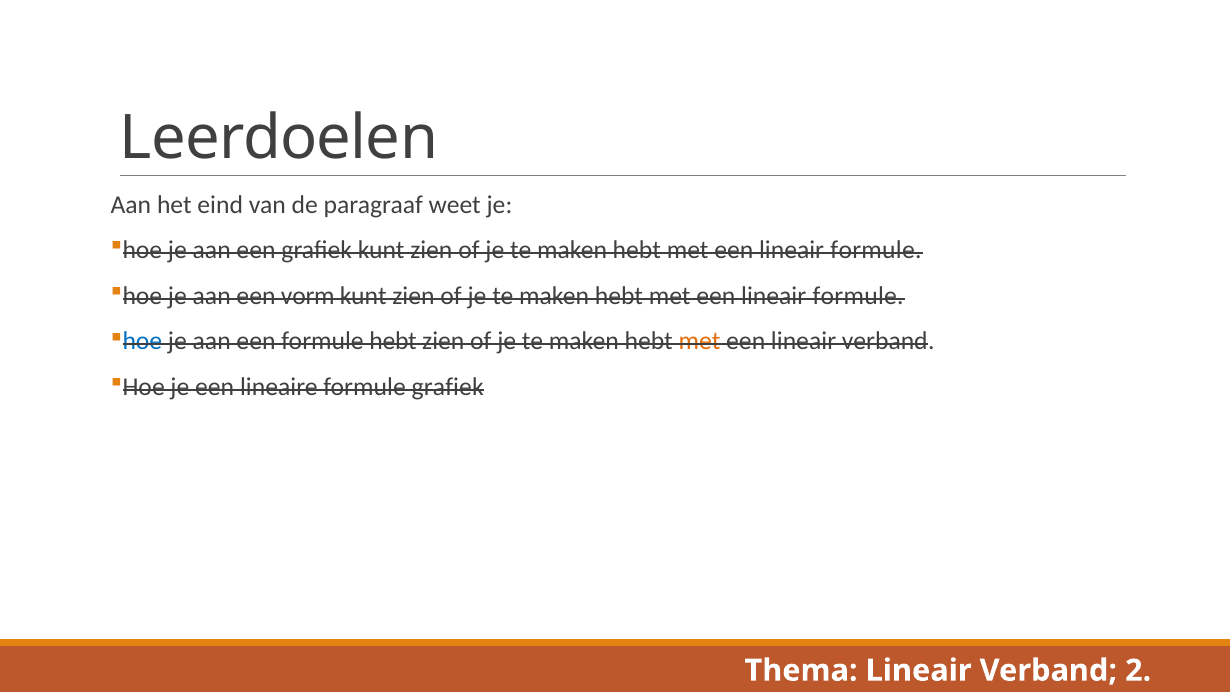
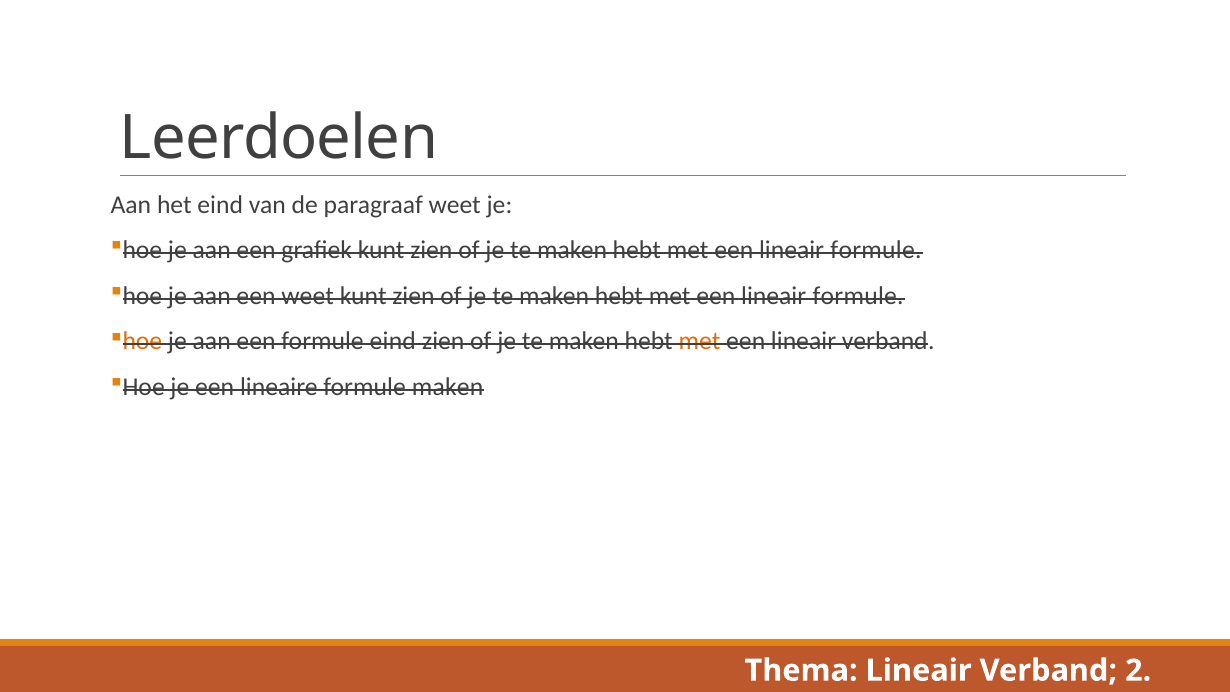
een vorm: vorm -> weet
hoe at (142, 341) colour: blue -> orange
formule hebt: hebt -> eind
lineaire formule grafiek: grafiek -> maken
